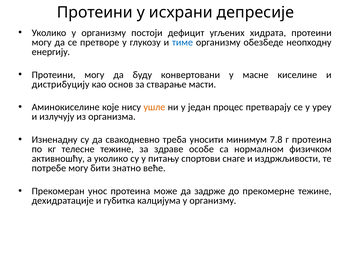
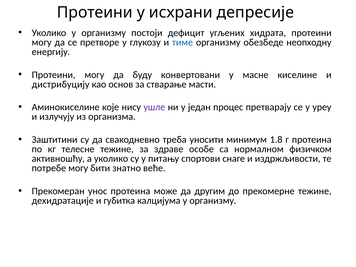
ушле colour: orange -> purple
Изненадну: Изненадну -> Заштитини
7.8: 7.8 -> 1.8
задрже: задрже -> другим
